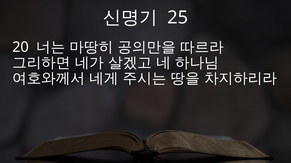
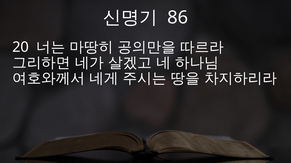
25: 25 -> 86
